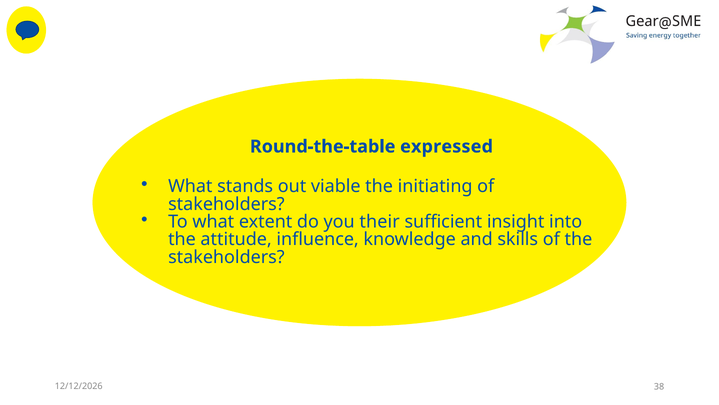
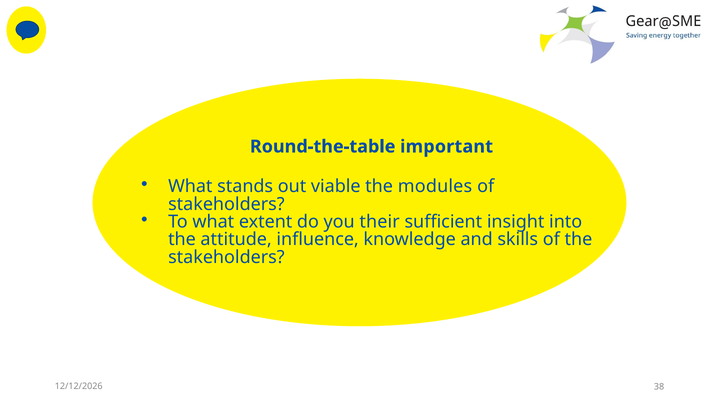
expressed: expressed -> important
initiating: initiating -> modules
